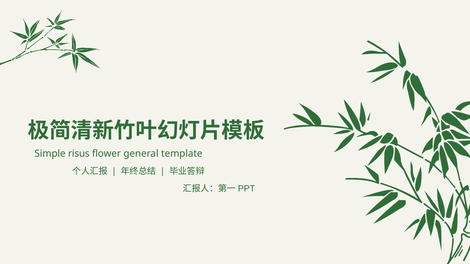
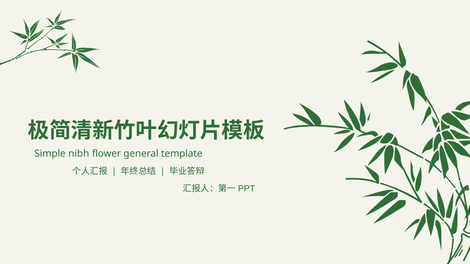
risus: risus -> nibh
